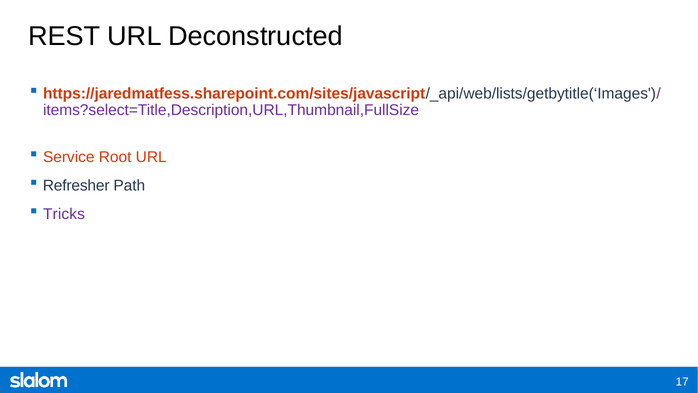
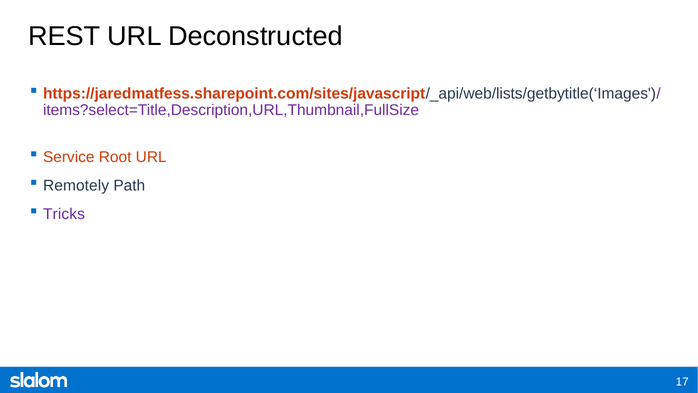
Refresher: Refresher -> Remotely
